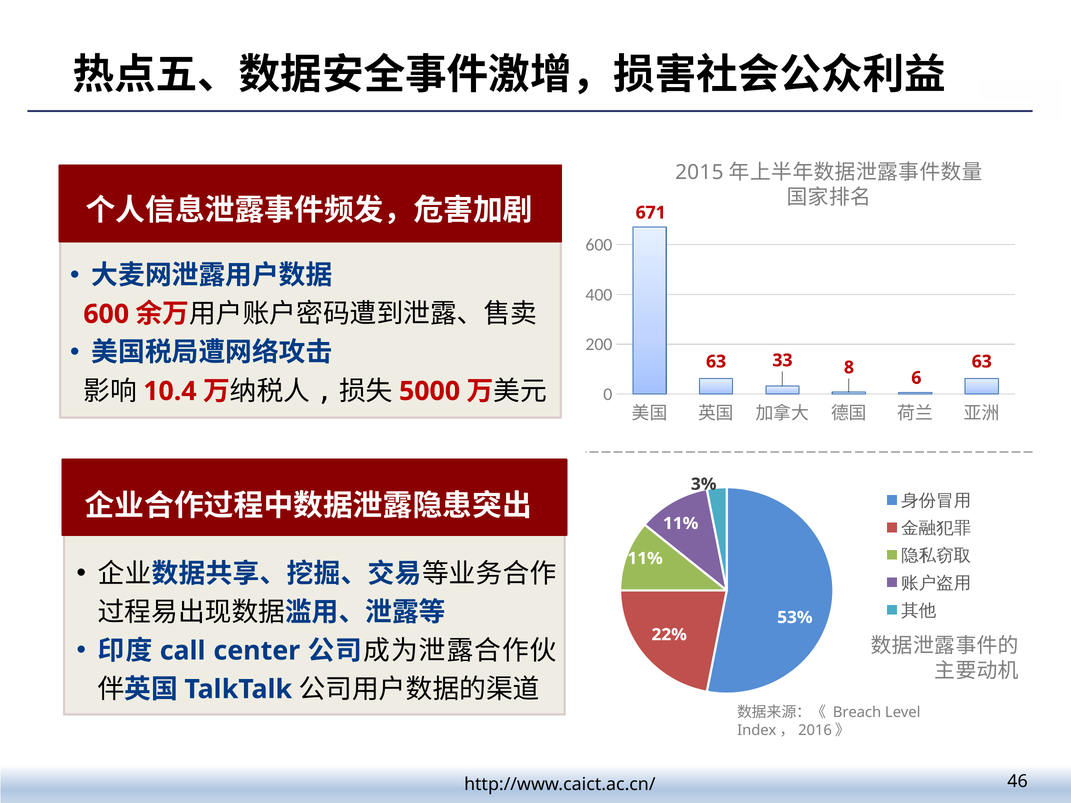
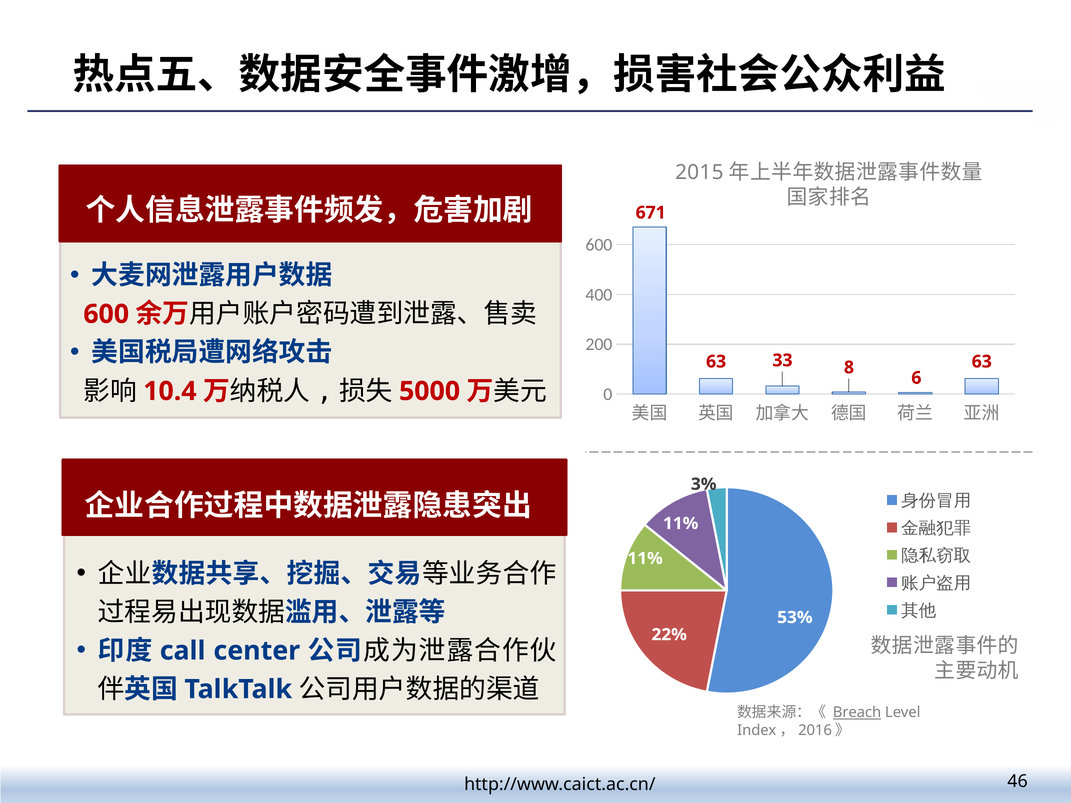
Breach underline: none -> present
